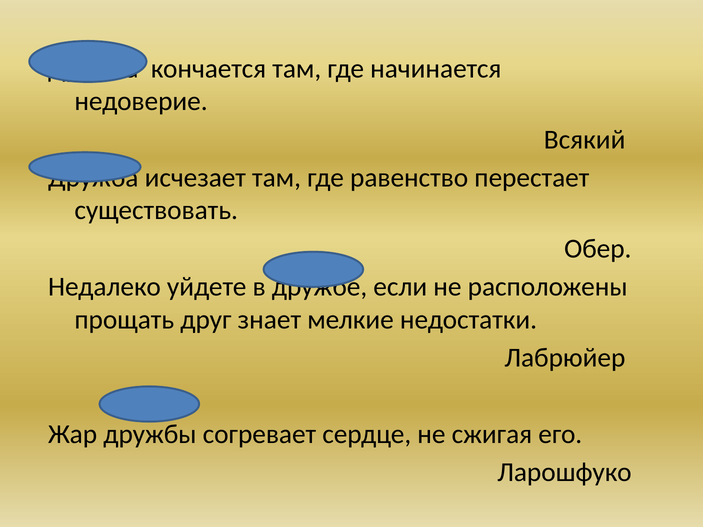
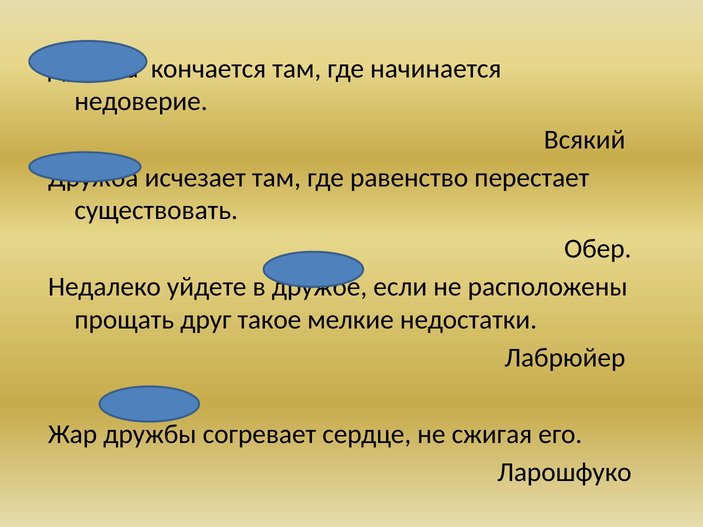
знает: знает -> такое
